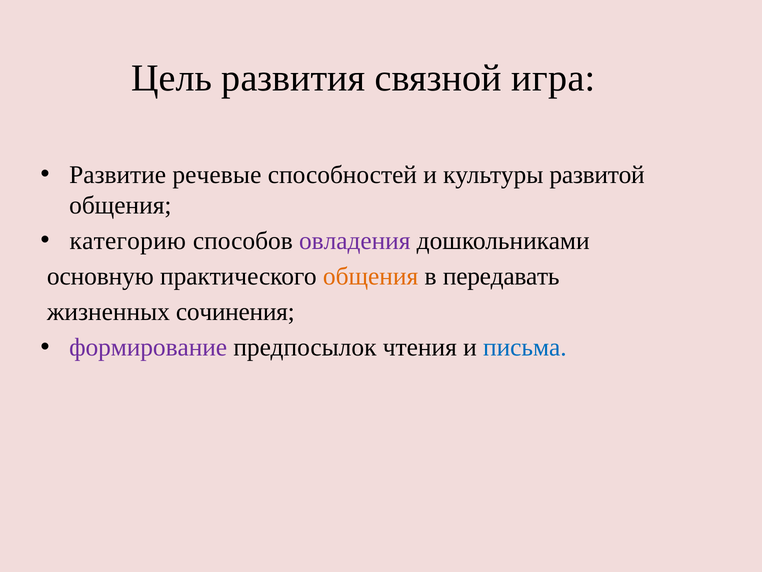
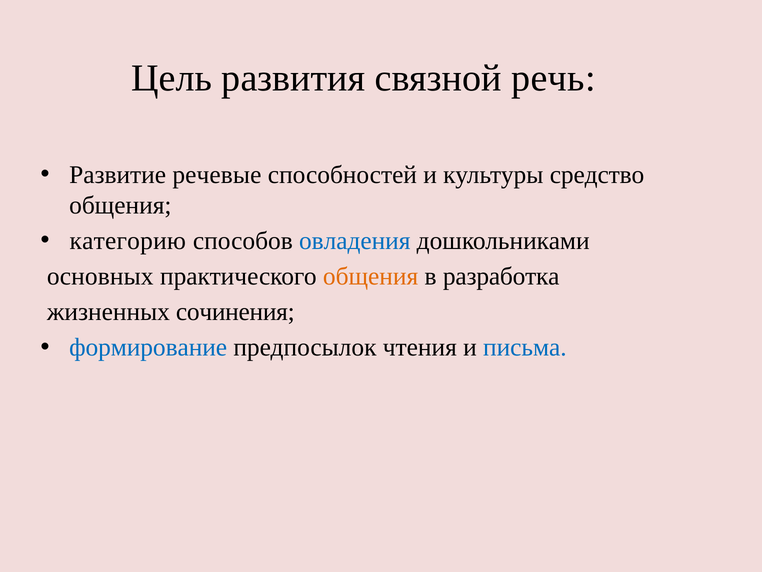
игра: игра -> речь
развитой: развитой -> средство
овладения colour: purple -> blue
основную: основную -> основных
передавать: передавать -> разработка
формирование colour: purple -> blue
